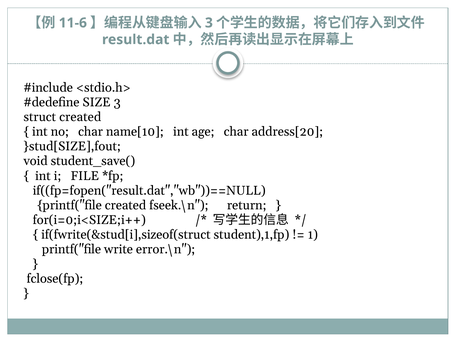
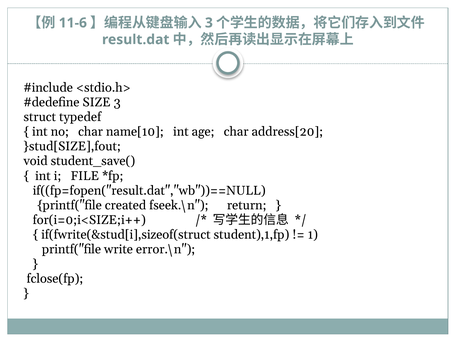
struct created: created -> typedef
